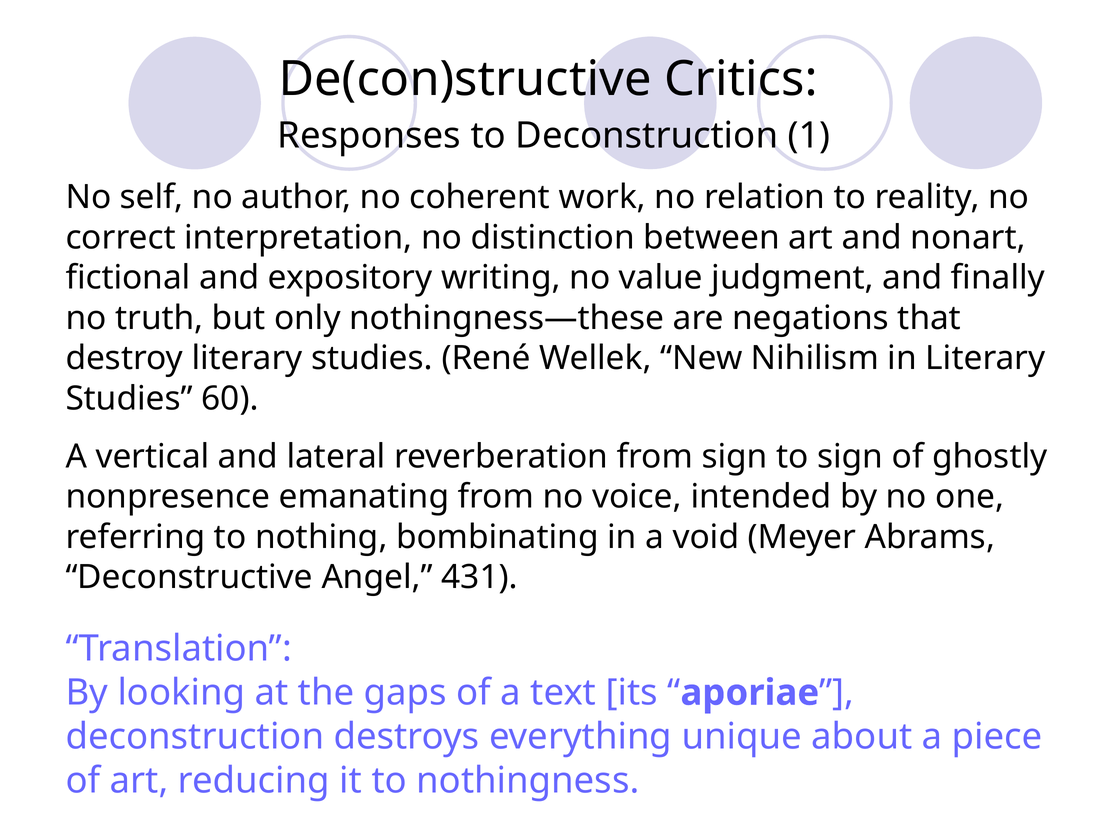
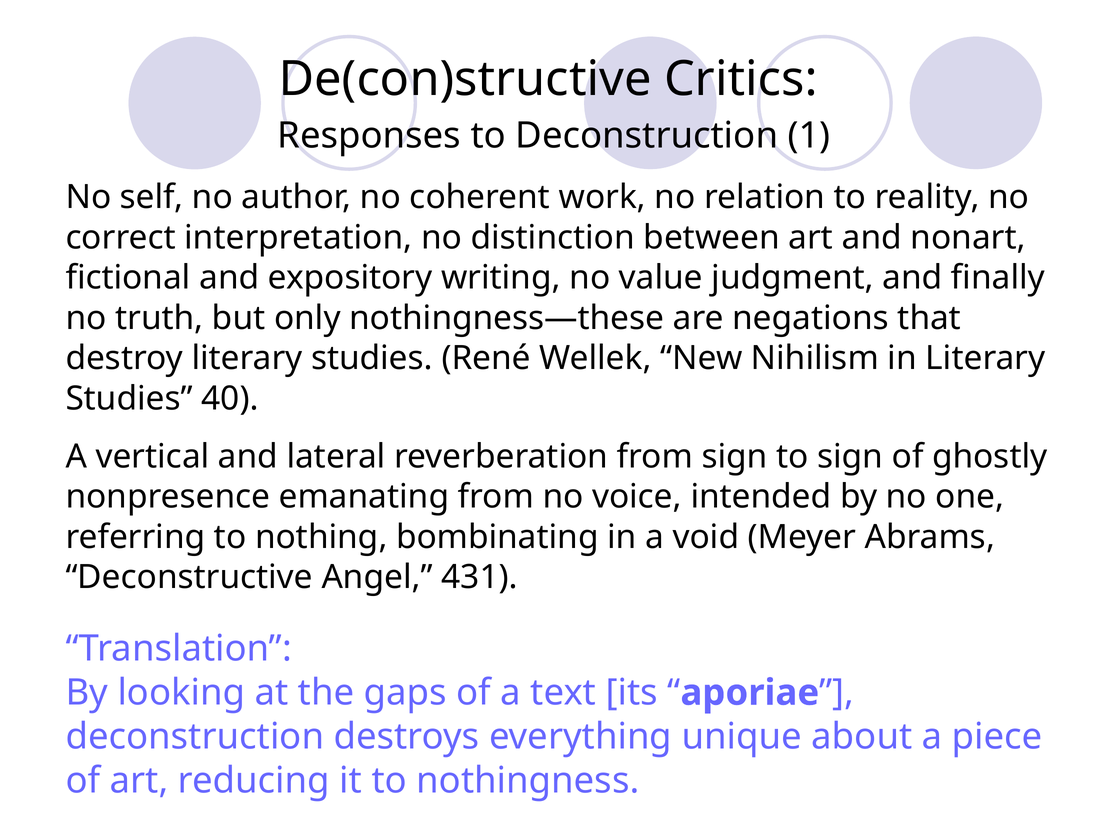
60: 60 -> 40
